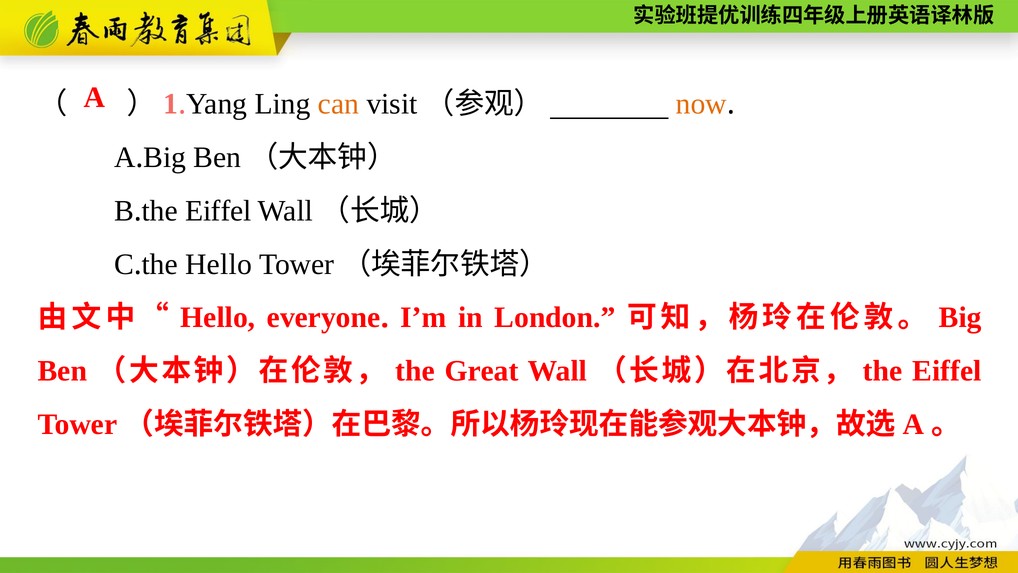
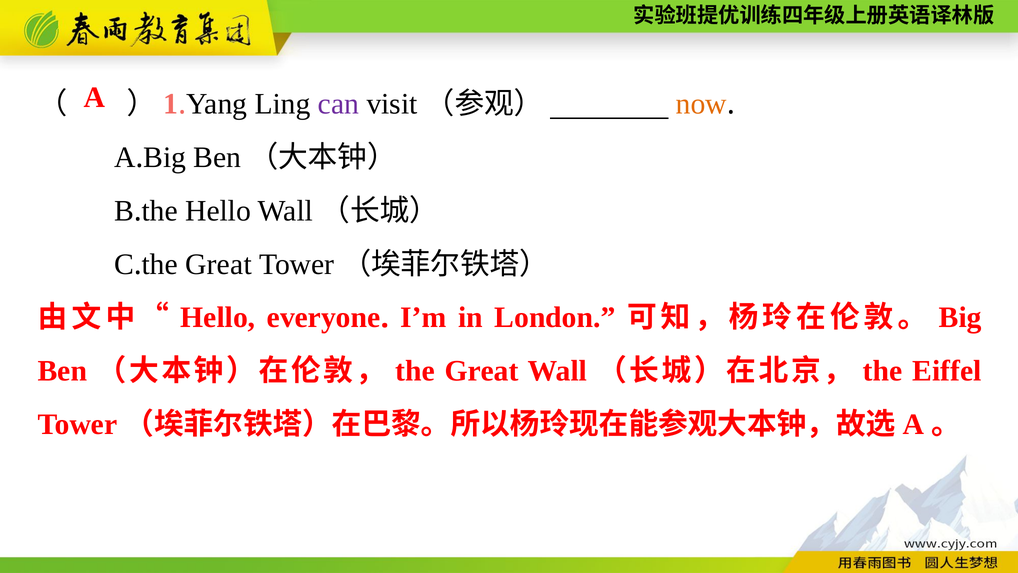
can colour: orange -> purple
Eiffel at (218, 211): Eiffel -> Hello
Hello at (219, 264): Hello -> Great
